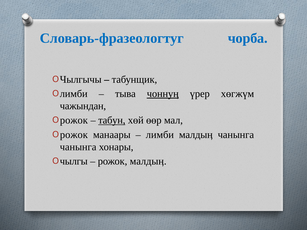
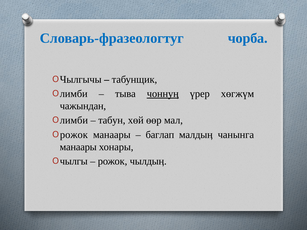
рожок at (74, 120): рожок -> лимби
табун underline: present -> none
лимби at (160, 135): лимби -> баглап
чанынга at (78, 147): чанынга -> манаары
рожок малдыӊ: малдыӊ -> чылдыӊ
